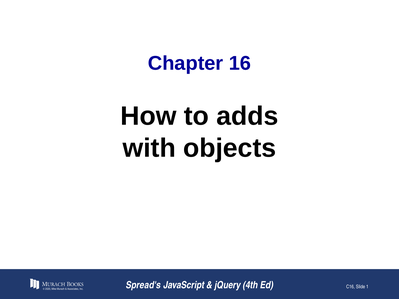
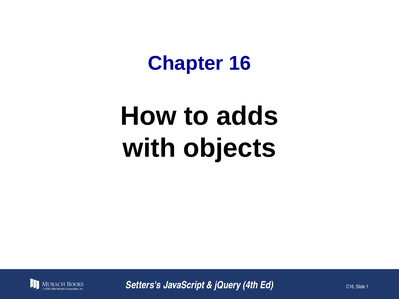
Spread's: Spread's -> Setters's
